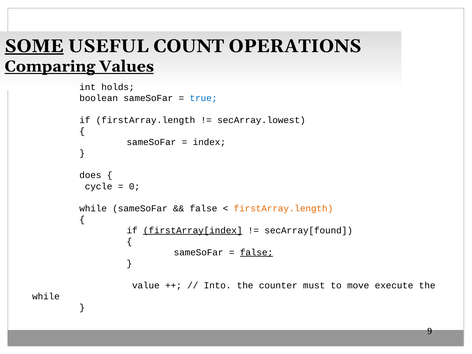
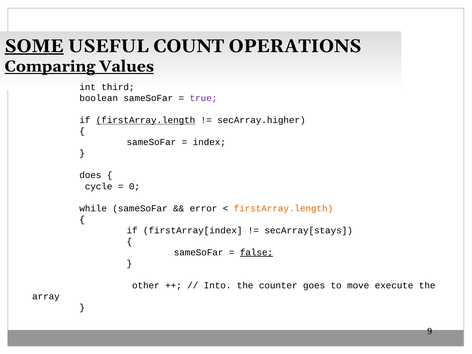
holds: holds -> third
true colour: blue -> purple
firstArray.length at (146, 120) underline: none -> present
secArray.lowest: secArray.lowest -> secArray.higher
false at (204, 208): false -> error
firstArray[index underline: present -> none
secArray[found: secArray[found -> secArray[stays
value: value -> other
must: must -> goes
while at (46, 297): while -> array
